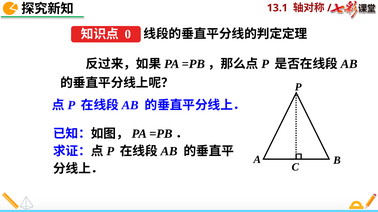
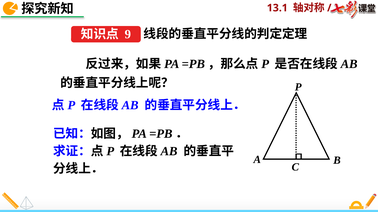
0: 0 -> 9
